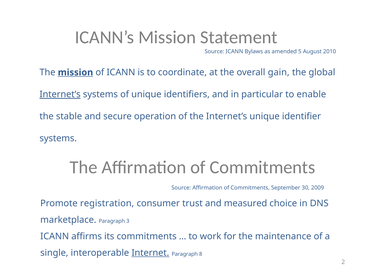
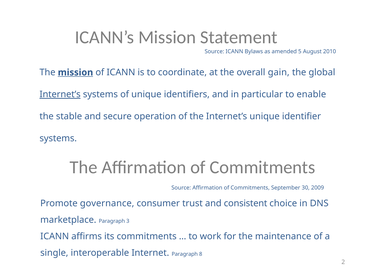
registration: registration -> governance
measured: measured -> consistent
Internet underline: present -> none
